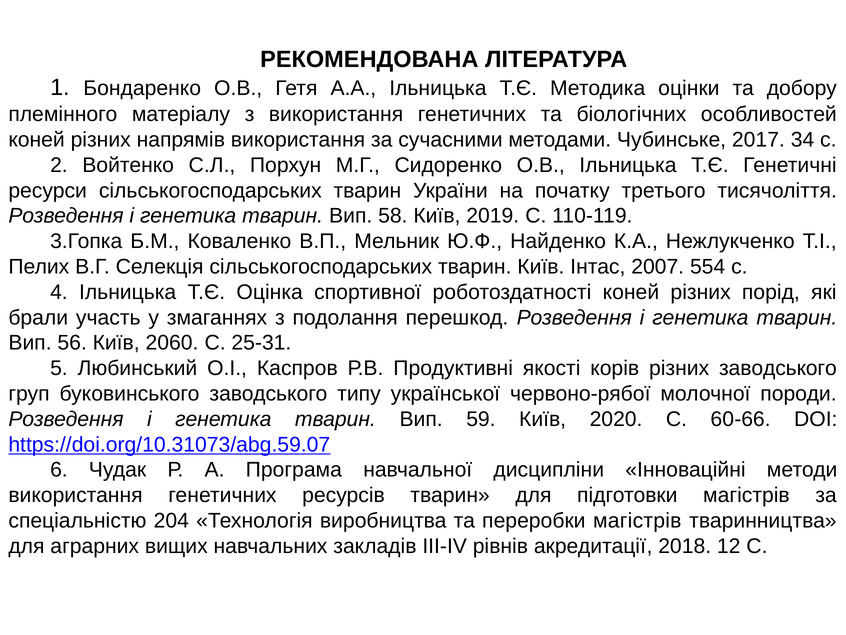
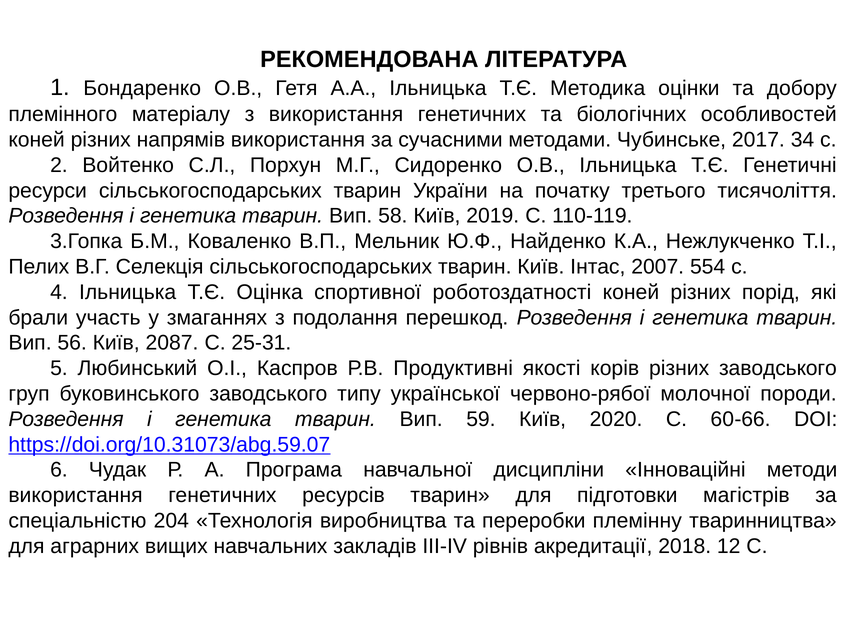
2060: 2060 -> 2087
переробки магістрів: магістрів -> племінну
